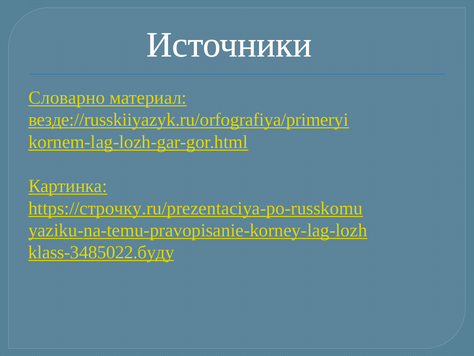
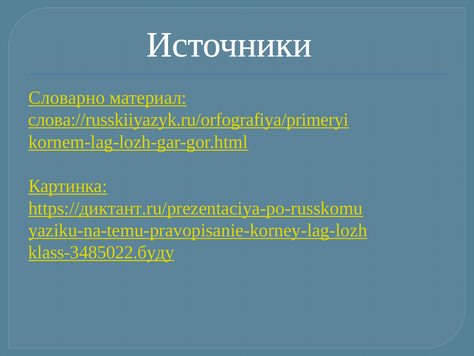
везде://russkiiyazyk.ru/orfografiya/primeryi: везде://russkiiyazyk.ru/orfografiya/primeryi -> слова://russkiiyazyk.ru/orfografiya/primeryi
https://строчку.ru/prezentaciya-po-russkomu: https://строчку.ru/prezentaciya-po-russkomu -> https://диктант.ru/prezentaciya-po-russkomu
